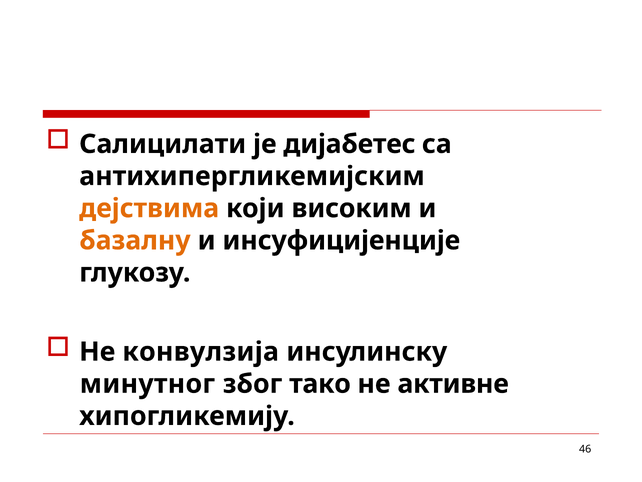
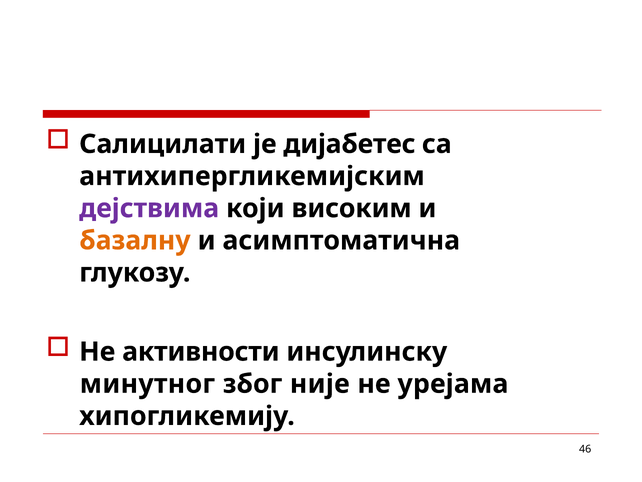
дејствима colour: orange -> purple
инсуфицијенције: инсуфицијенције -> асимптоматична
конвулзија: конвулзија -> активности
тако: тако -> није
активне: активне -> урејама
